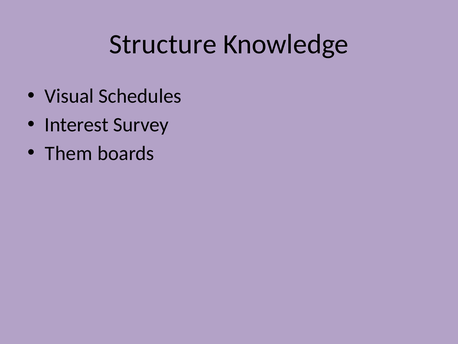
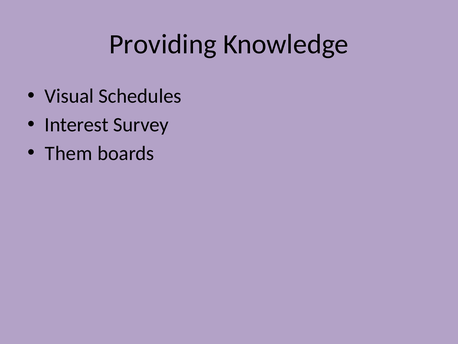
Structure: Structure -> Providing
